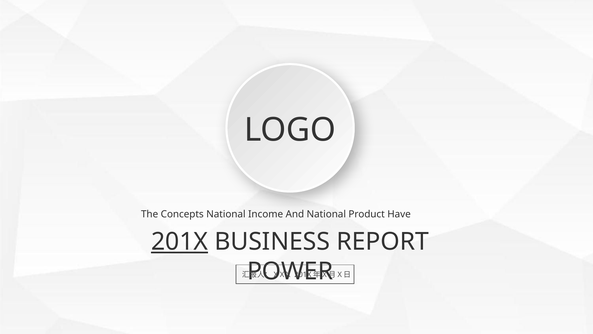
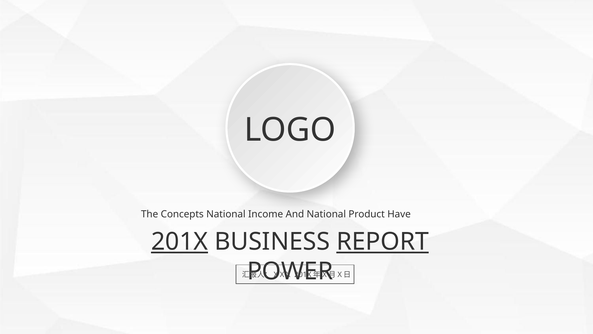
REPORT underline: none -> present
